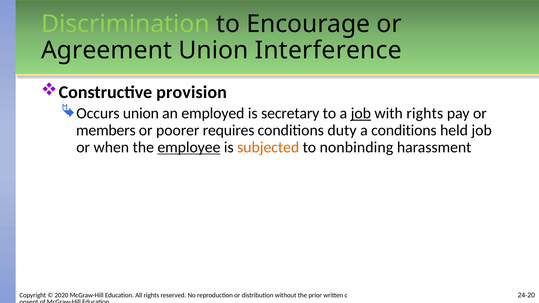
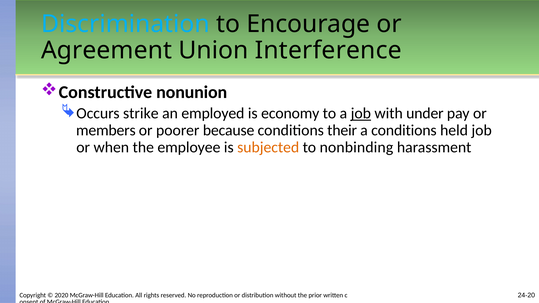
Discrimination colour: light green -> light blue
provision: provision -> nonunion
Occurs union: union -> strike
secretary: secretary -> economy
with rights: rights -> under
requires: requires -> because
duty: duty -> their
employee underline: present -> none
